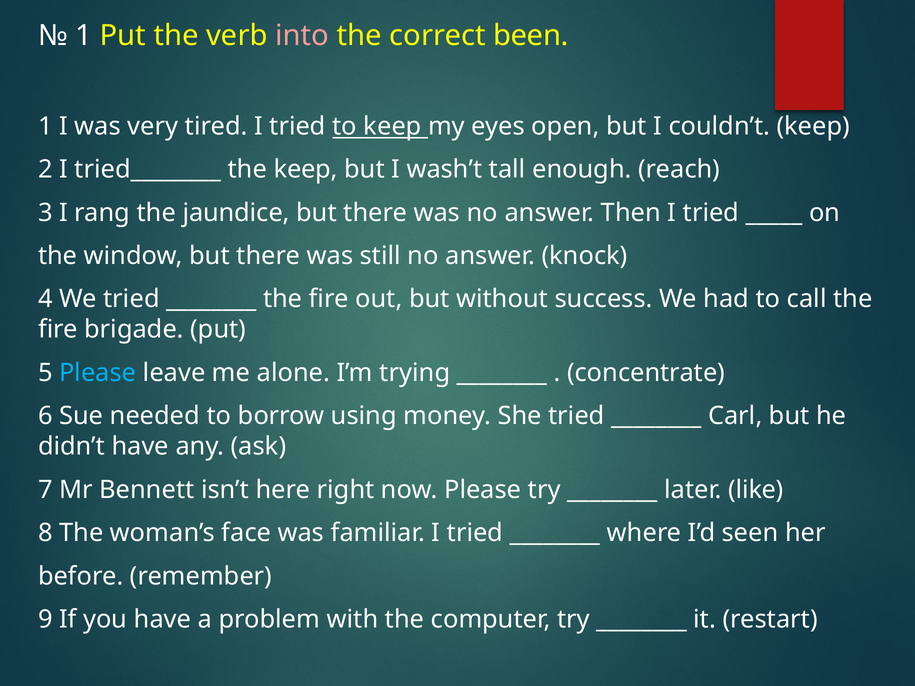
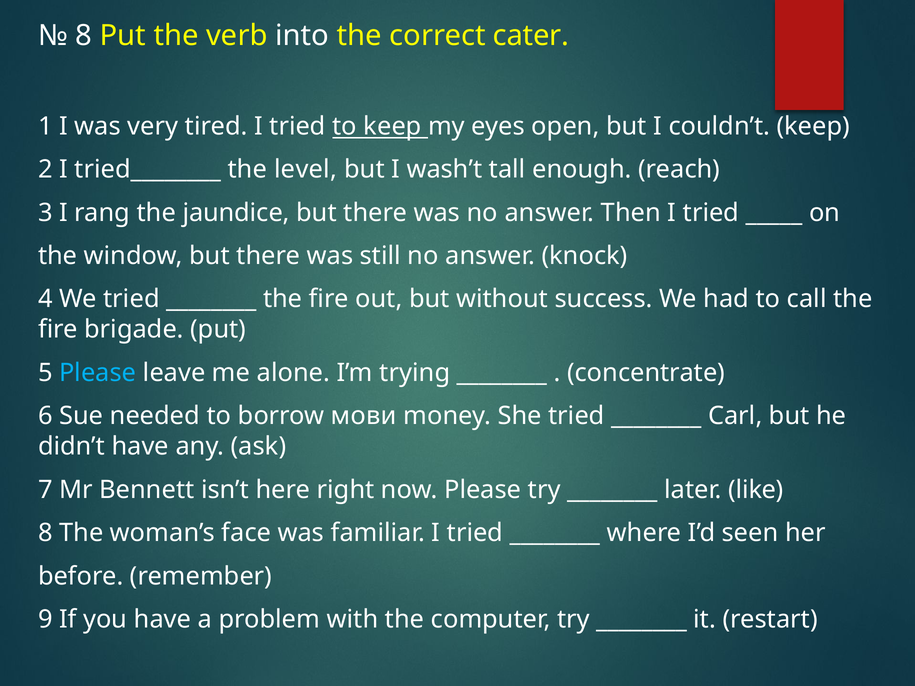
1 at (84, 36): 1 -> 8
into colour: pink -> white
been: been -> cater
the keep: keep -> level
using: using -> мови
